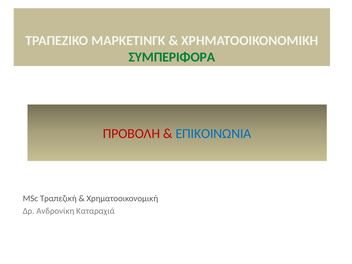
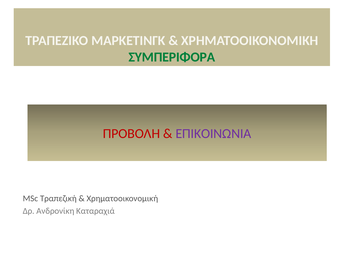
ΕΠΙΚΟΙΝΩΝΙΑ colour: blue -> purple
